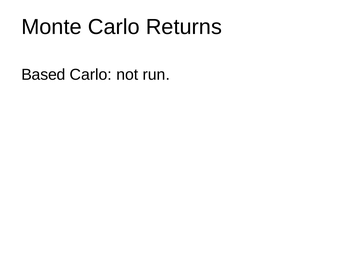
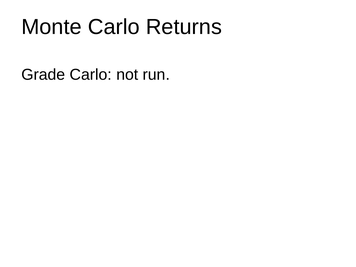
Based: Based -> Grade
